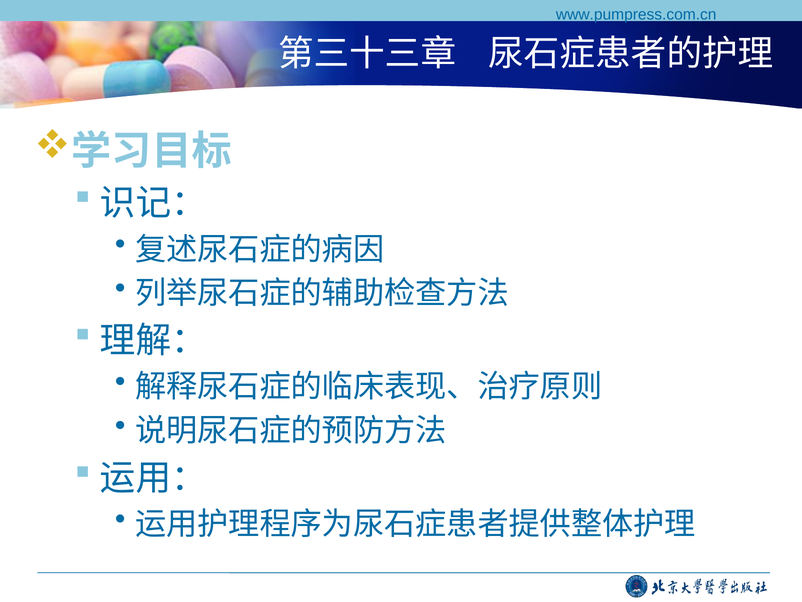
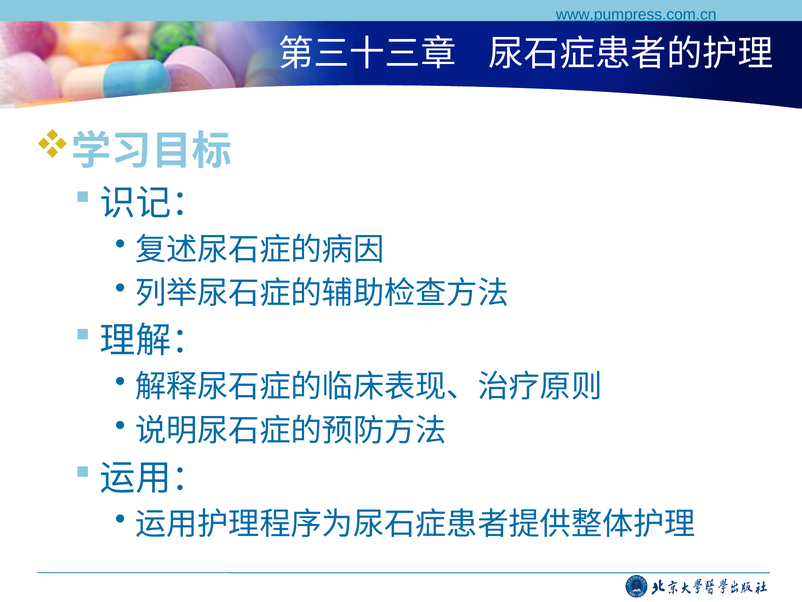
www.pumpress.com.cn underline: none -> present
